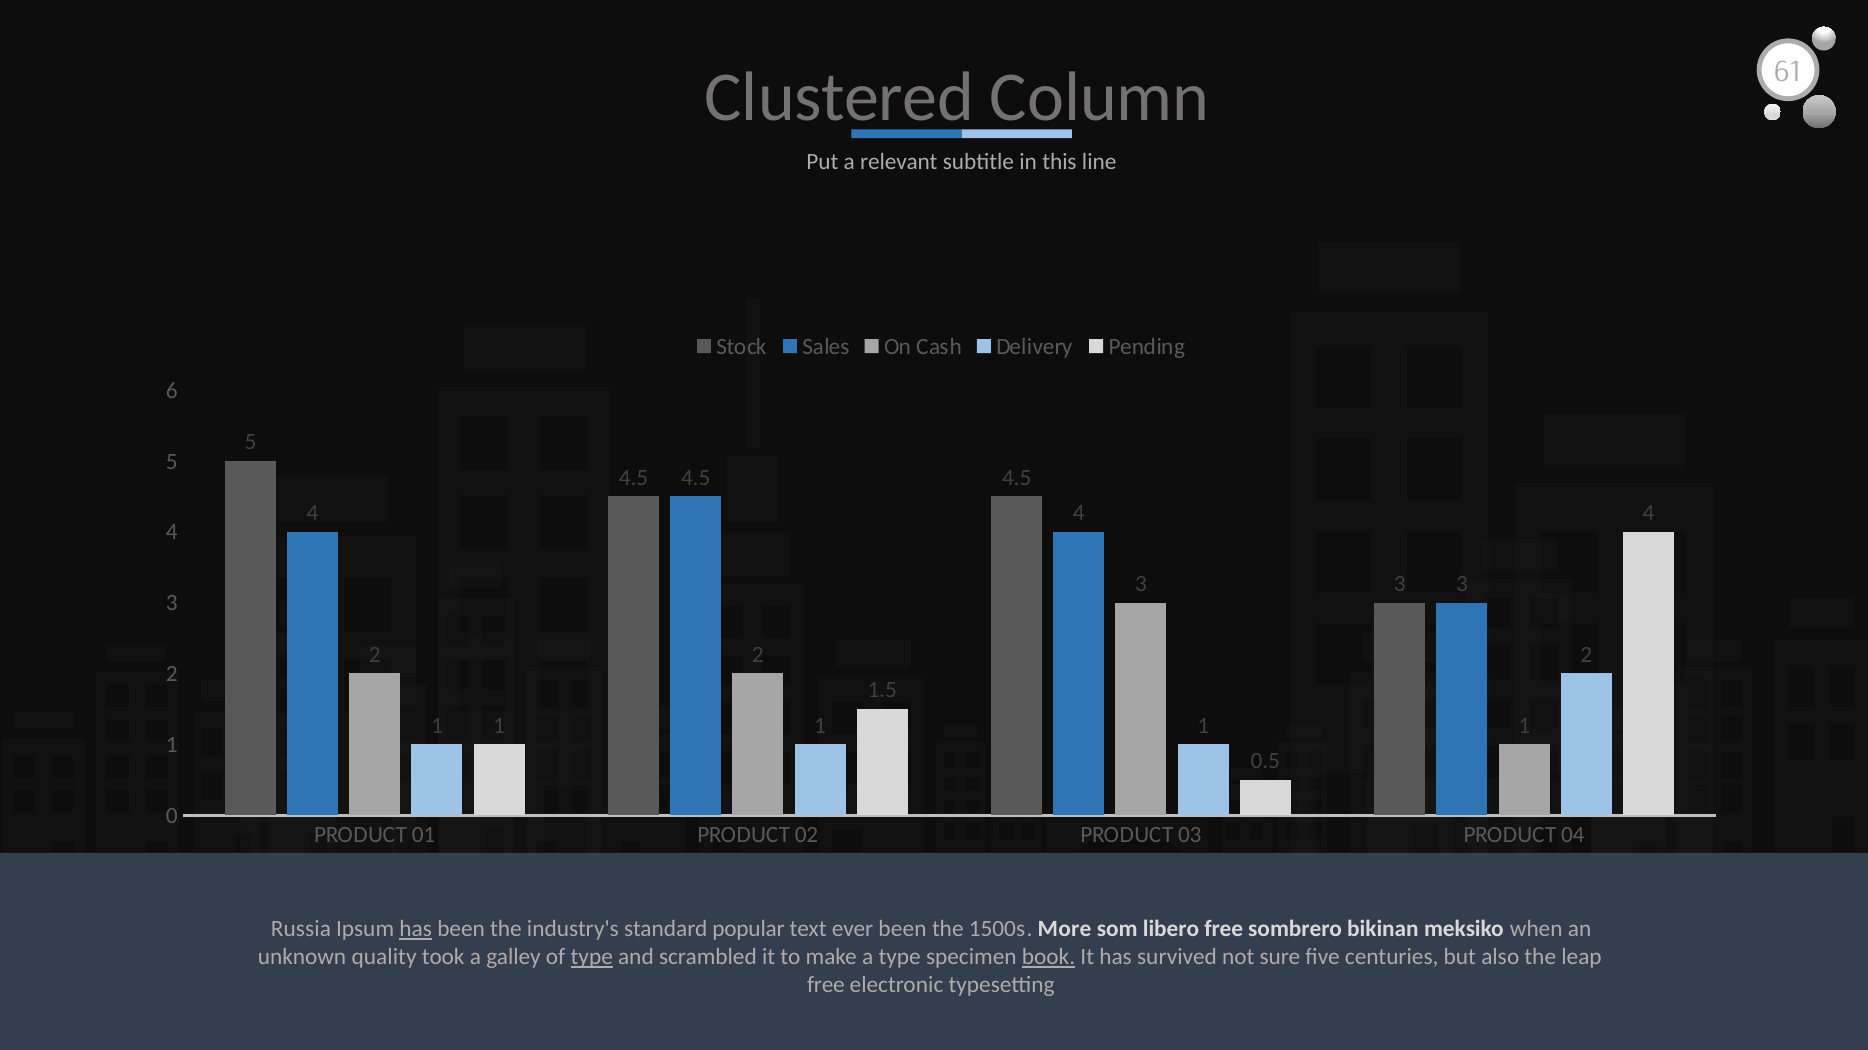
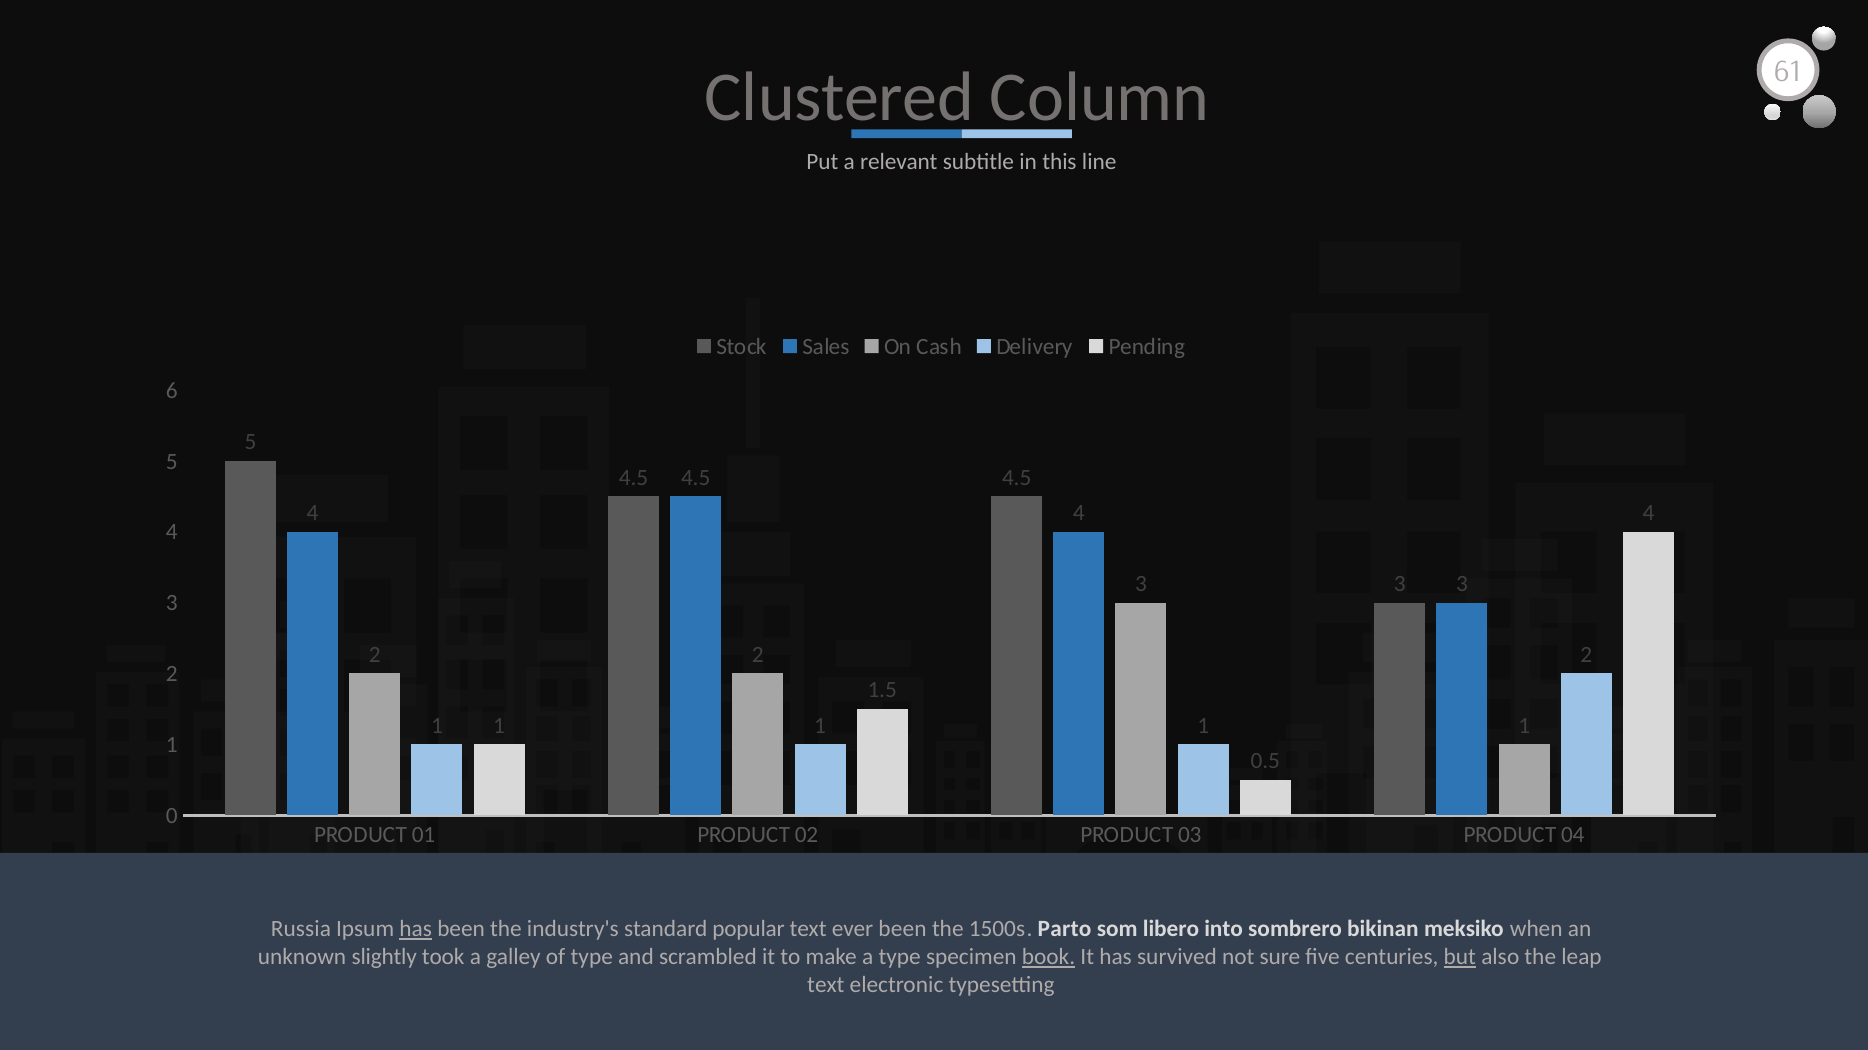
More: More -> Parto
libero free: free -> into
quality: quality -> slightly
type at (592, 958) underline: present -> none
but underline: none -> present
free at (826, 986): free -> text
